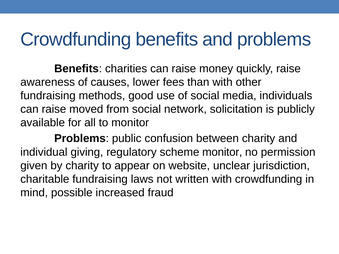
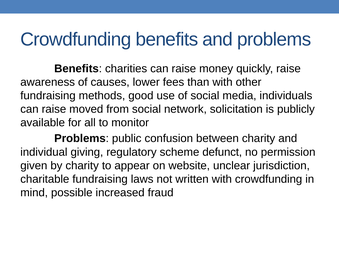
scheme monitor: monitor -> defunct
